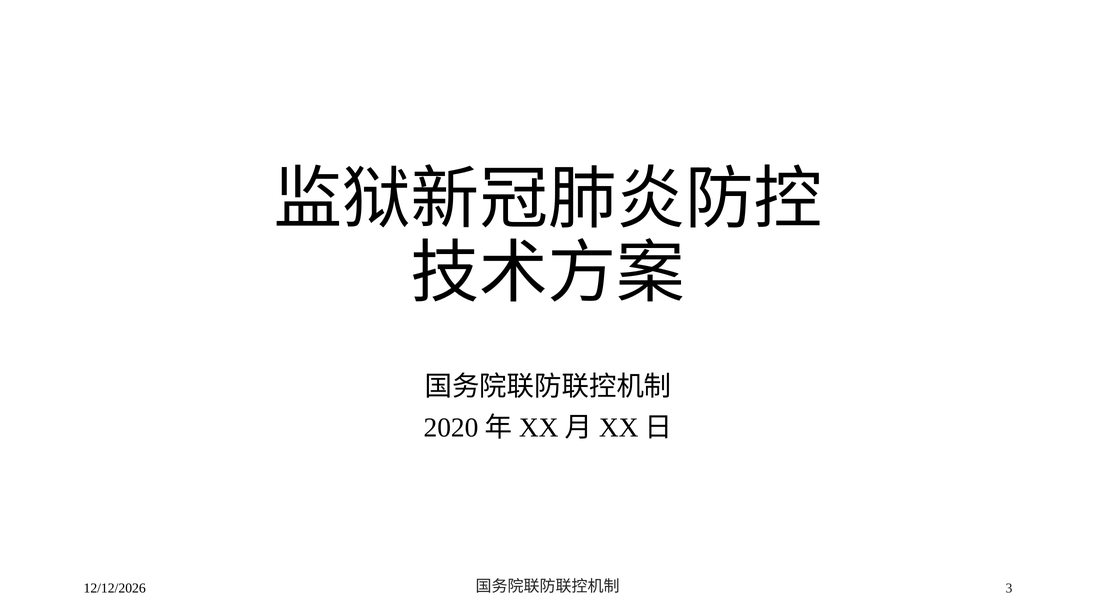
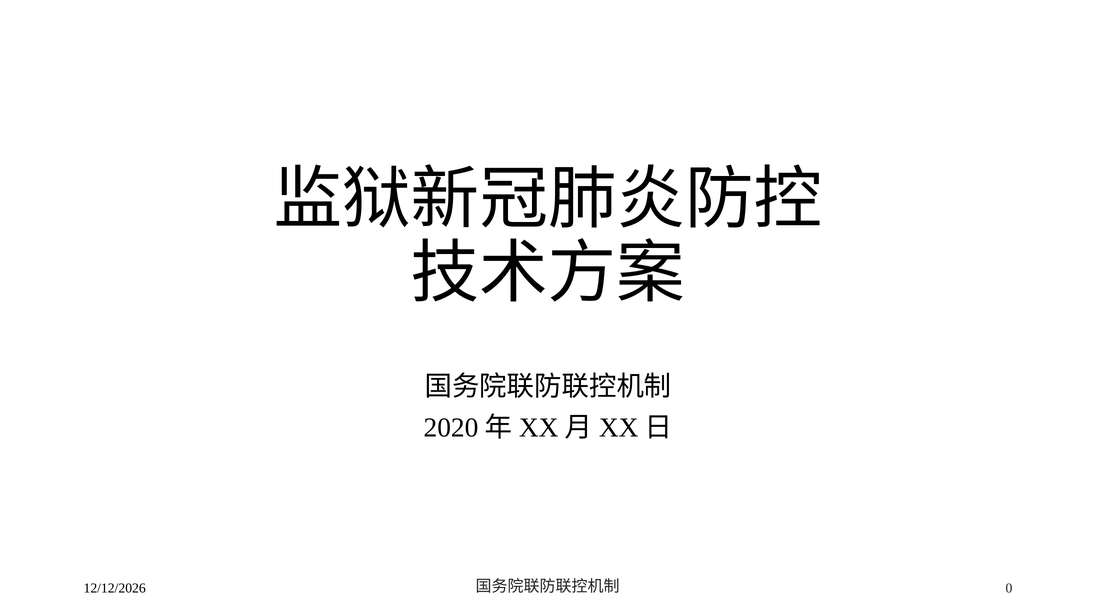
3: 3 -> 0
